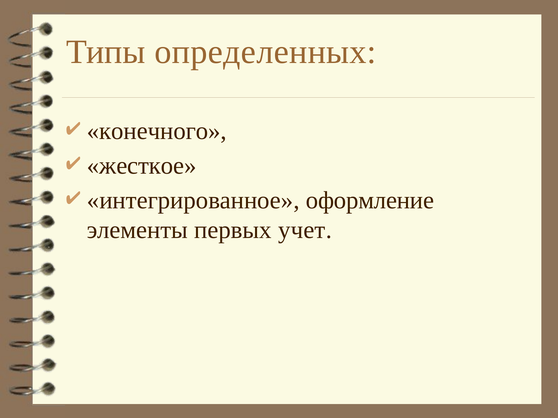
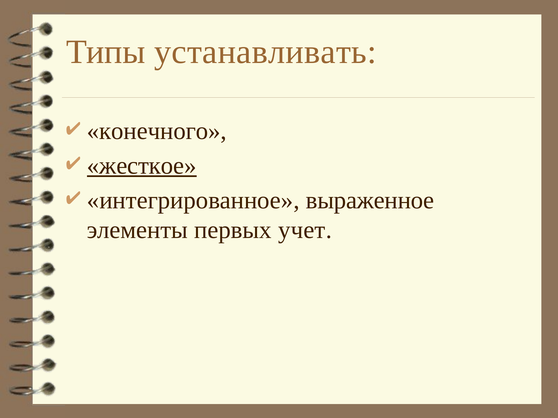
определенных: определенных -> устанавливать
жесткое underline: none -> present
оформление: оформление -> выраженное
